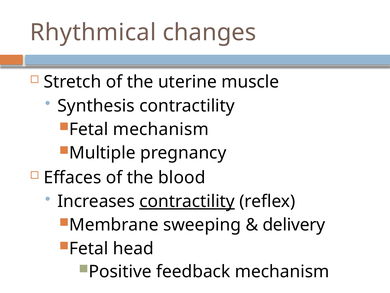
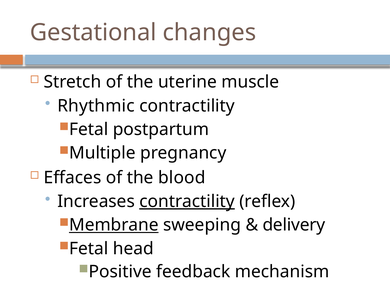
Rhythmical: Rhythmical -> Gestational
Synthesis: Synthesis -> Rhythmic
Fetal mechanism: mechanism -> postpartum
Membrane underline: none -> present
